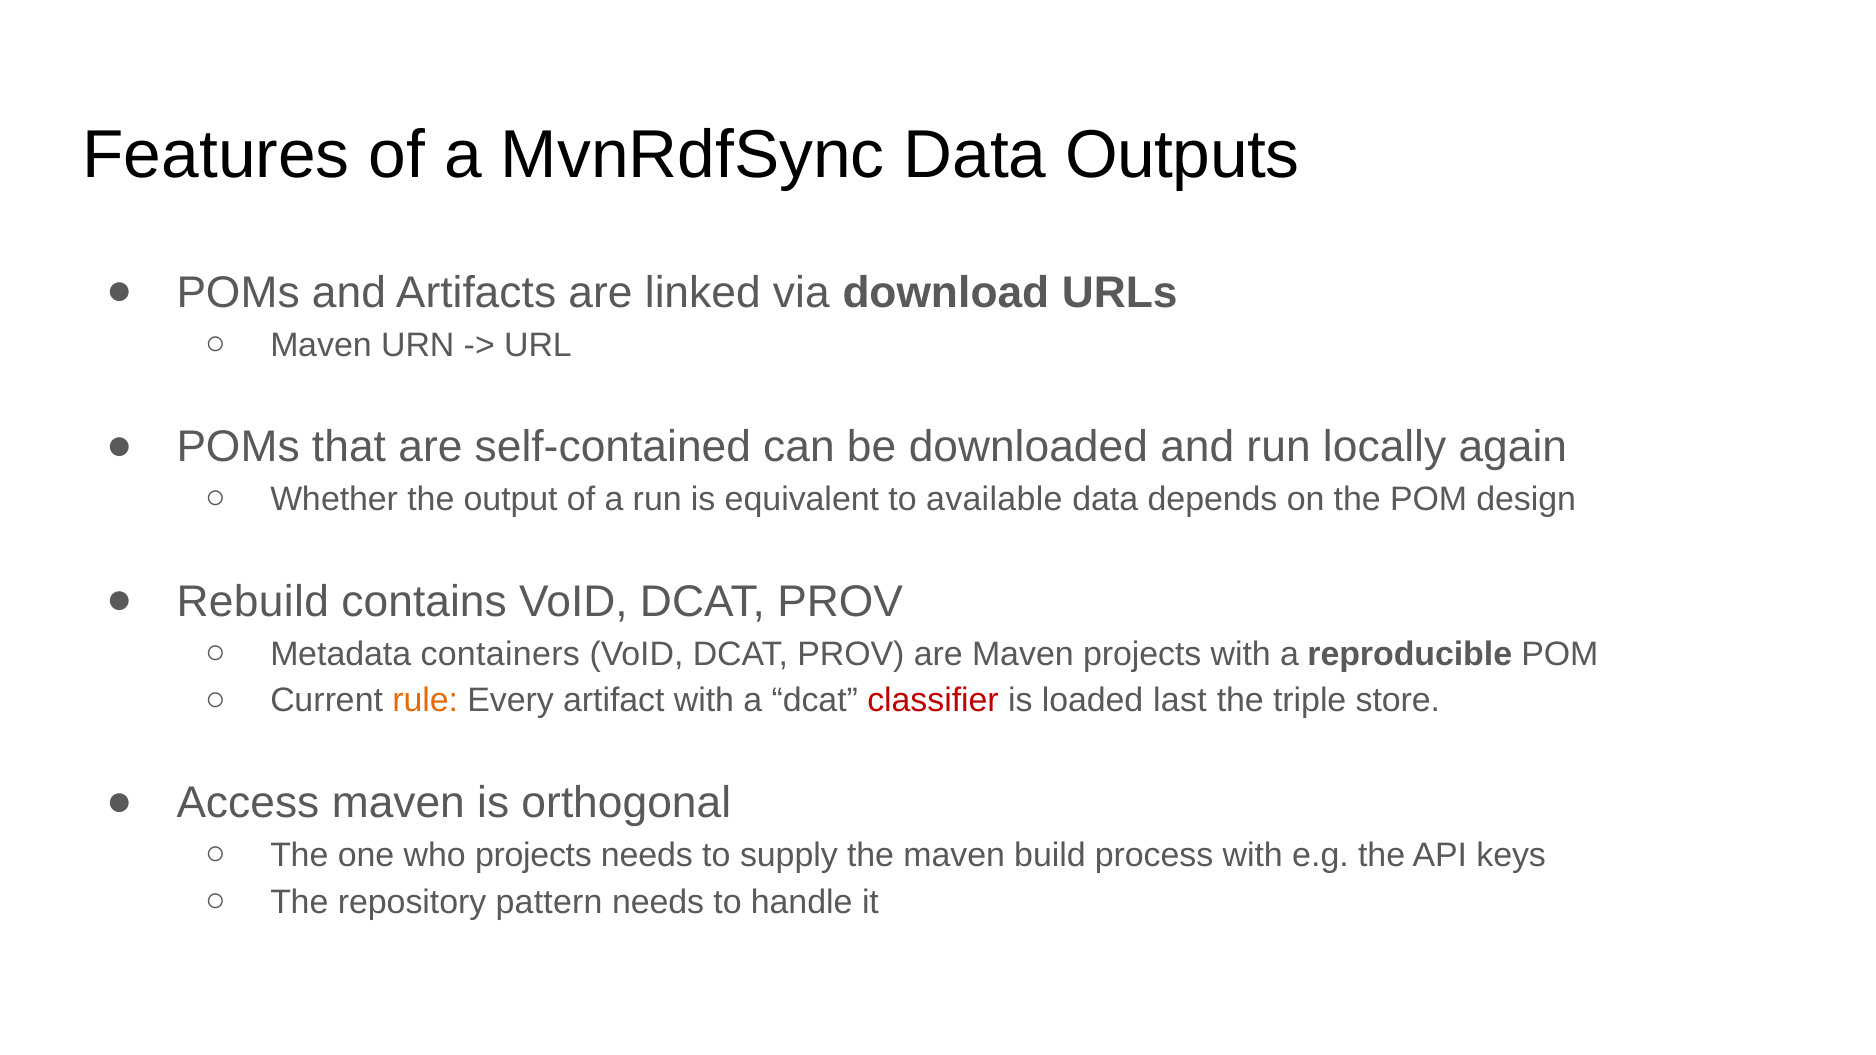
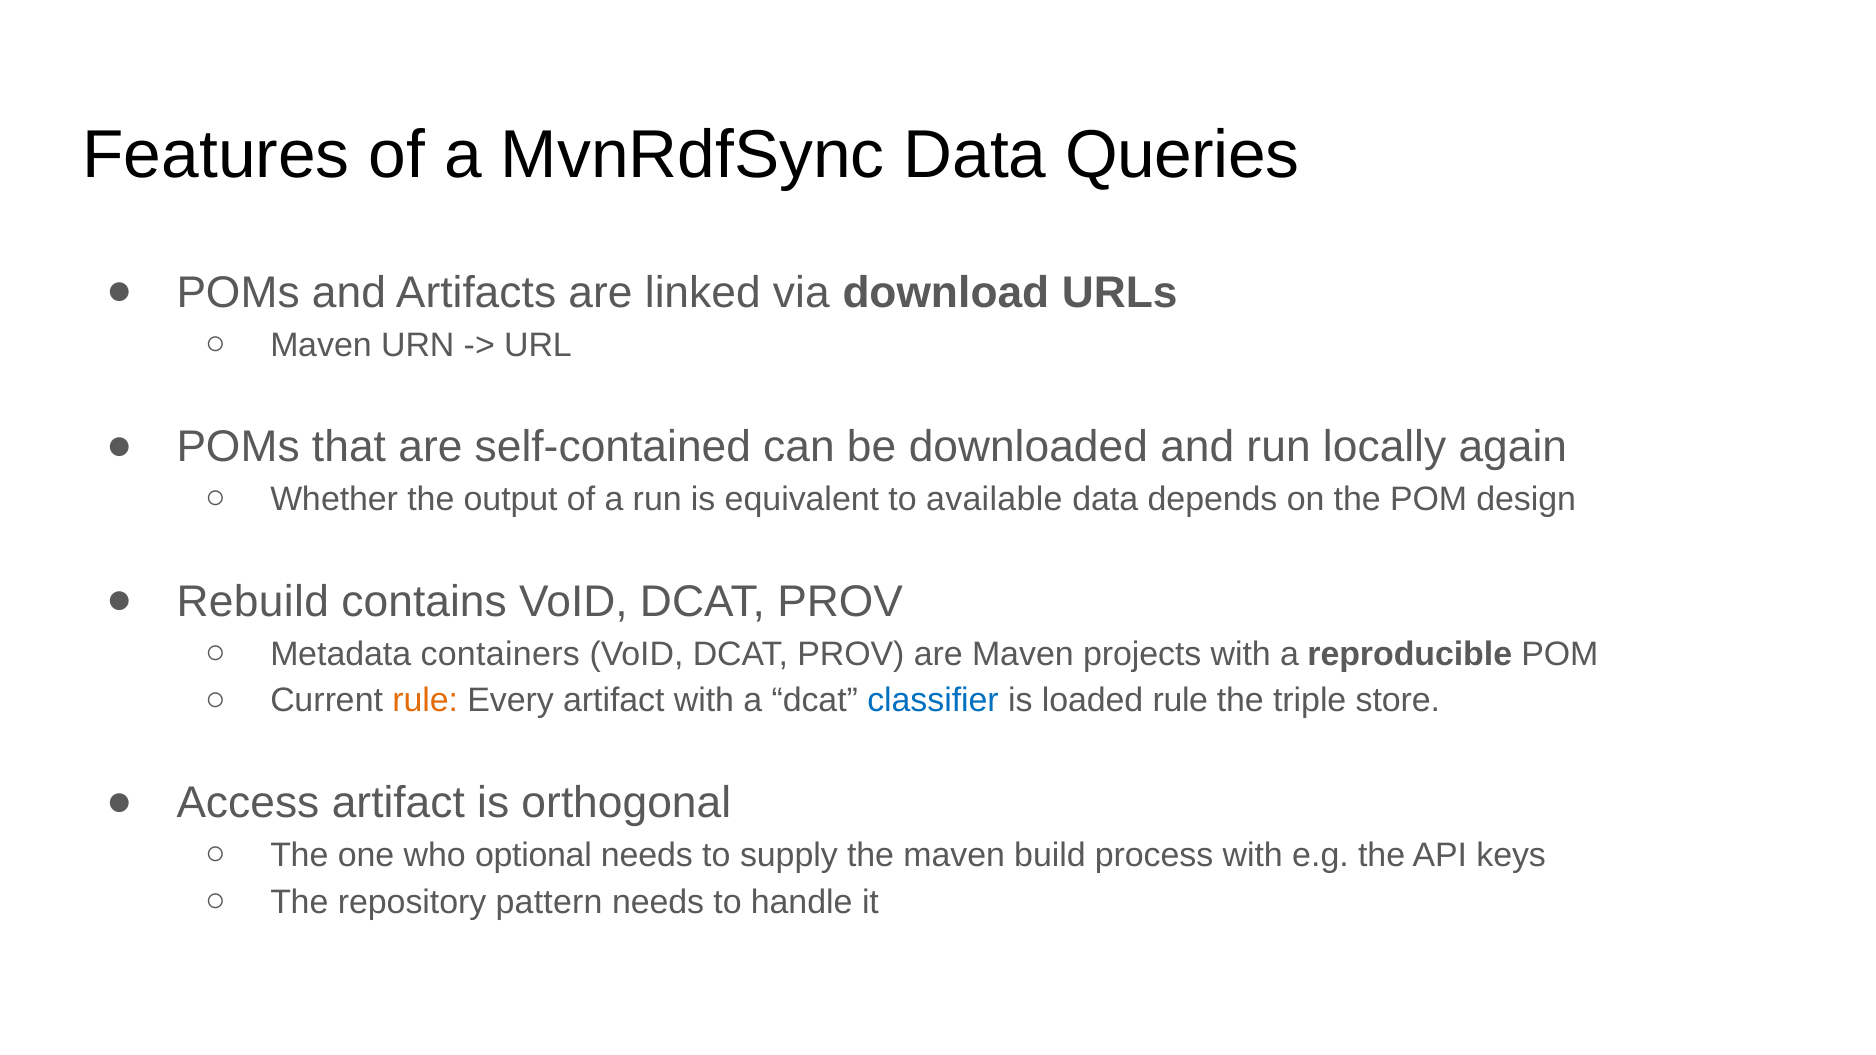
Outputs: Outputs -> Queries
classifier colour: red -> blue
loaded last: last -> rule
Access maven: maven -> artifact
who projects: projects -> optional
